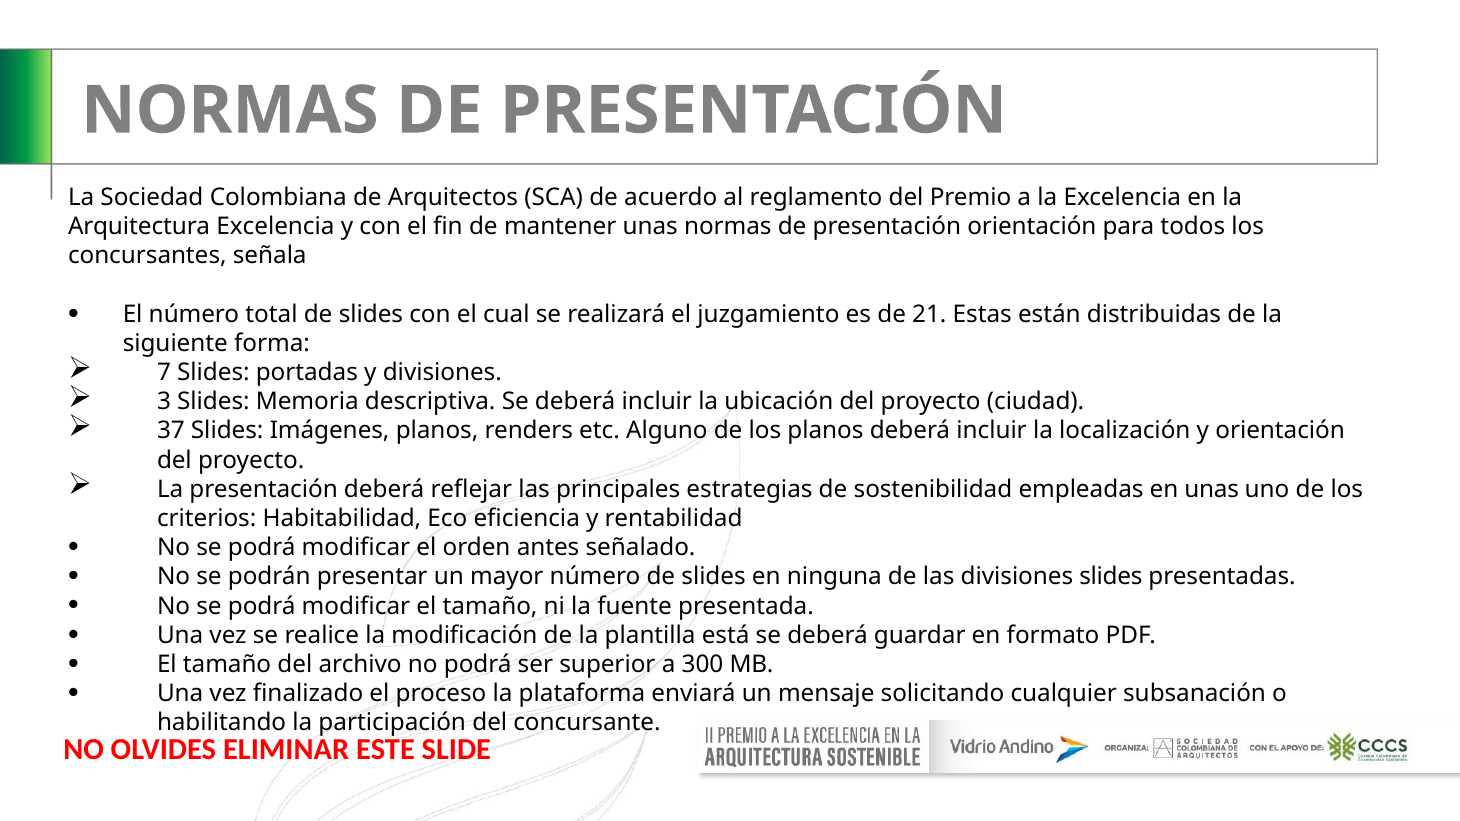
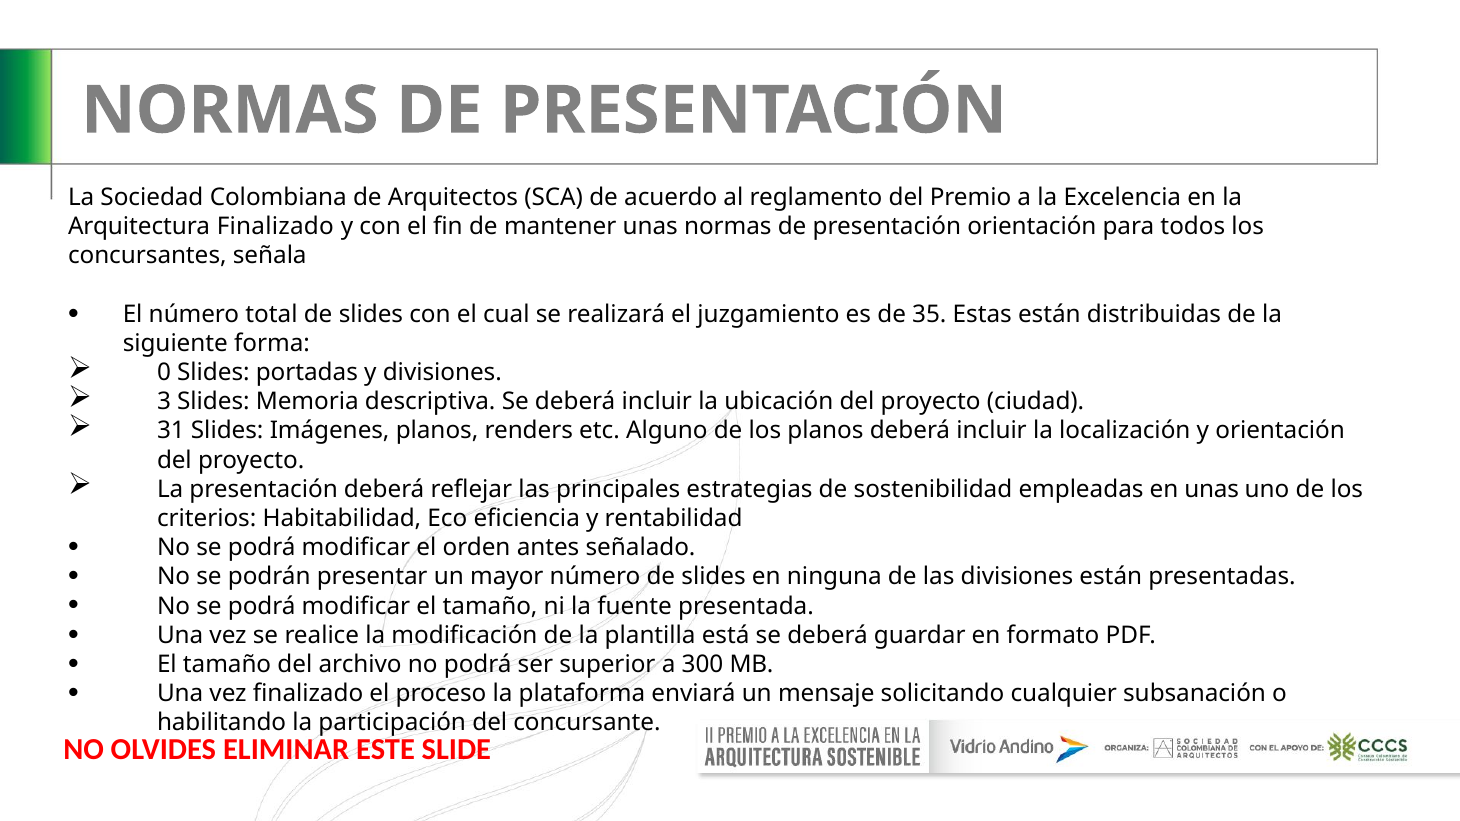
Arquitectura Excelencia: Excelencia -> Finalizado
21: 21 -> 35
7: 7 -> 0
37: 37 -> 31
divisiones slides: slides -> están
